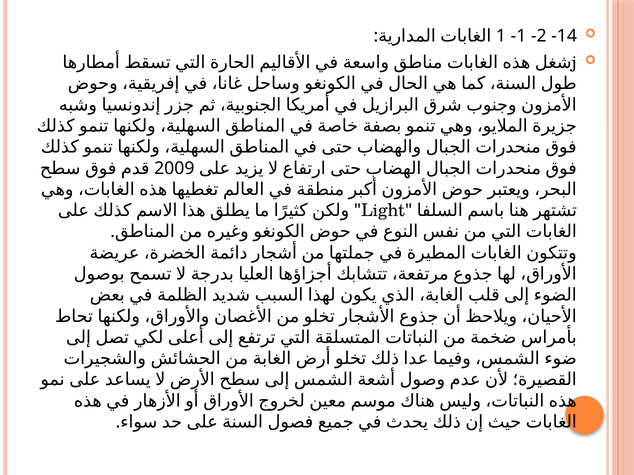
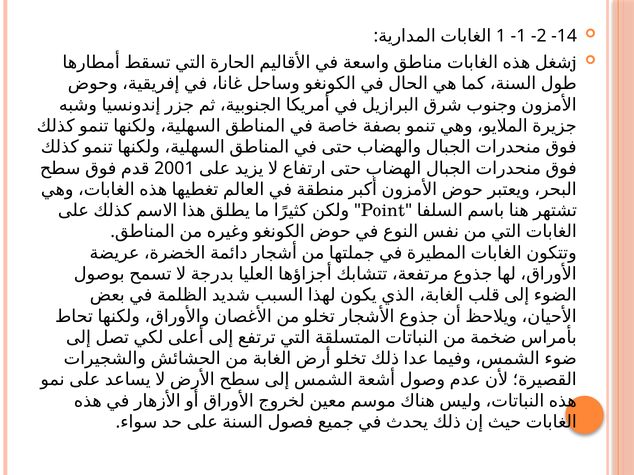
2009: 2009 -> 2001
Light: Light -> Point
